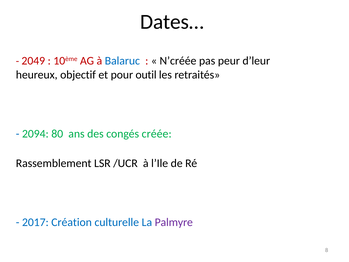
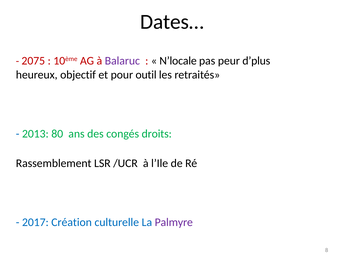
2049: 2049 -> 2075
Balaruc colour: blue -> purple
N’créée: N’créée -> N’locale
d’leur: d’leur -> d’plus
2094: 2094 -> 2013
créée: créée -> droits
